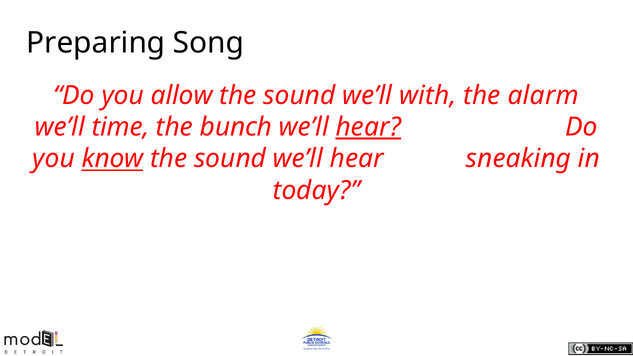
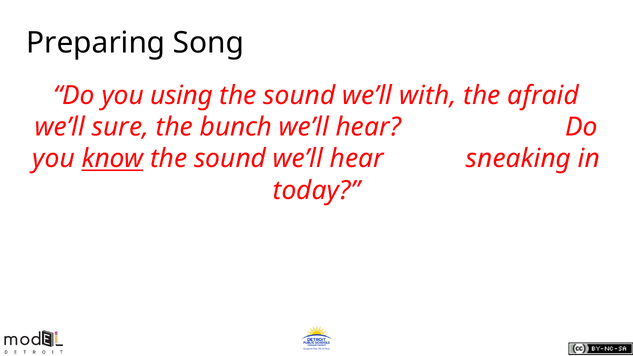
allow: allow -> using
alarm: alarm -> afraid
time: time -> sure
hear at (368, 127) underline: present -> none
